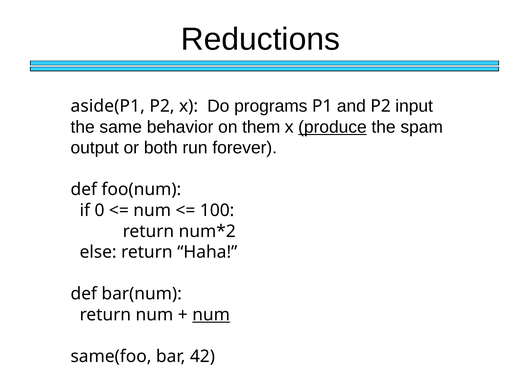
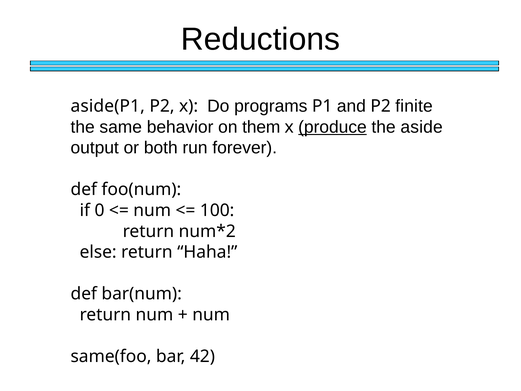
input: input -> finite
spam: spam -> aside
num at (211, 314) underline: present -> none
